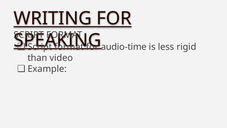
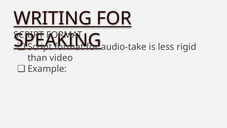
audio-time: audio-time -> audio-take
